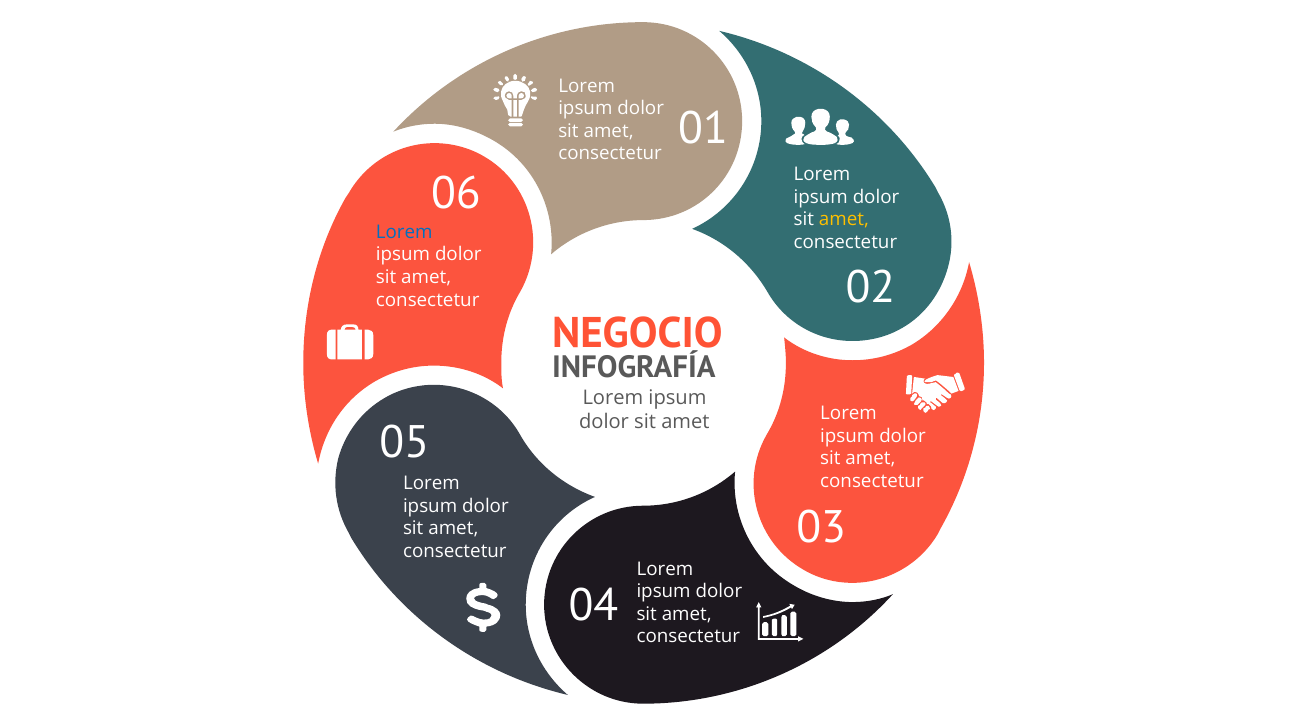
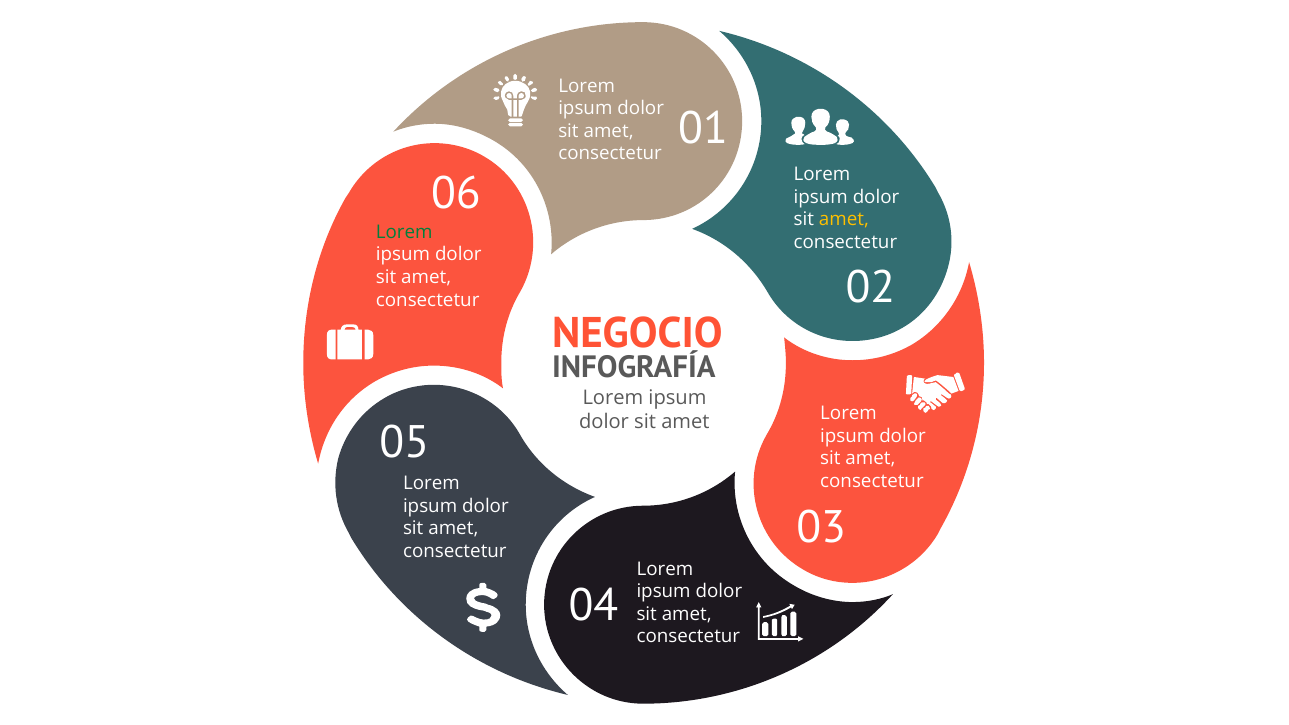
Lorem at (404, 232) colour: blue -> green
